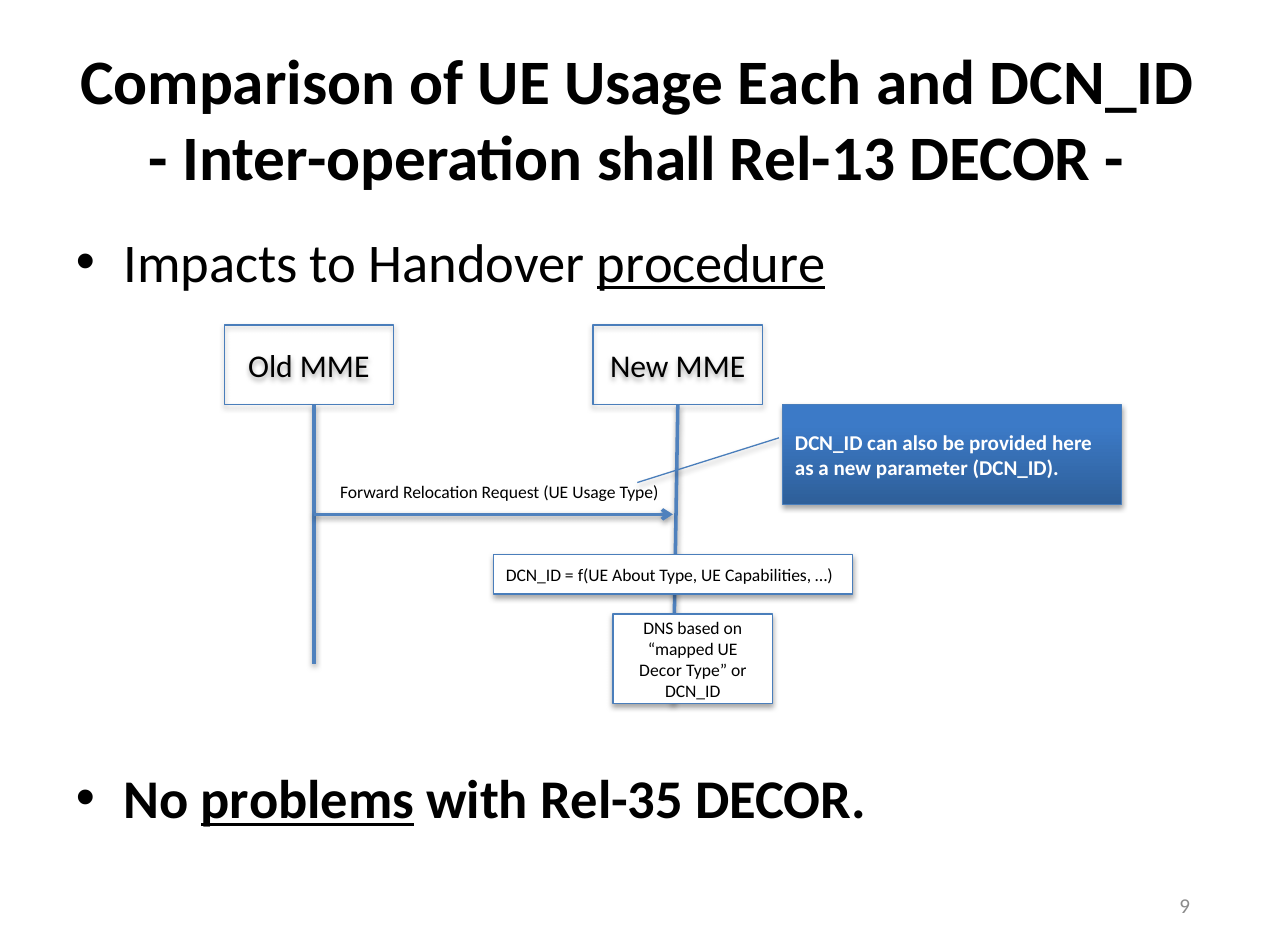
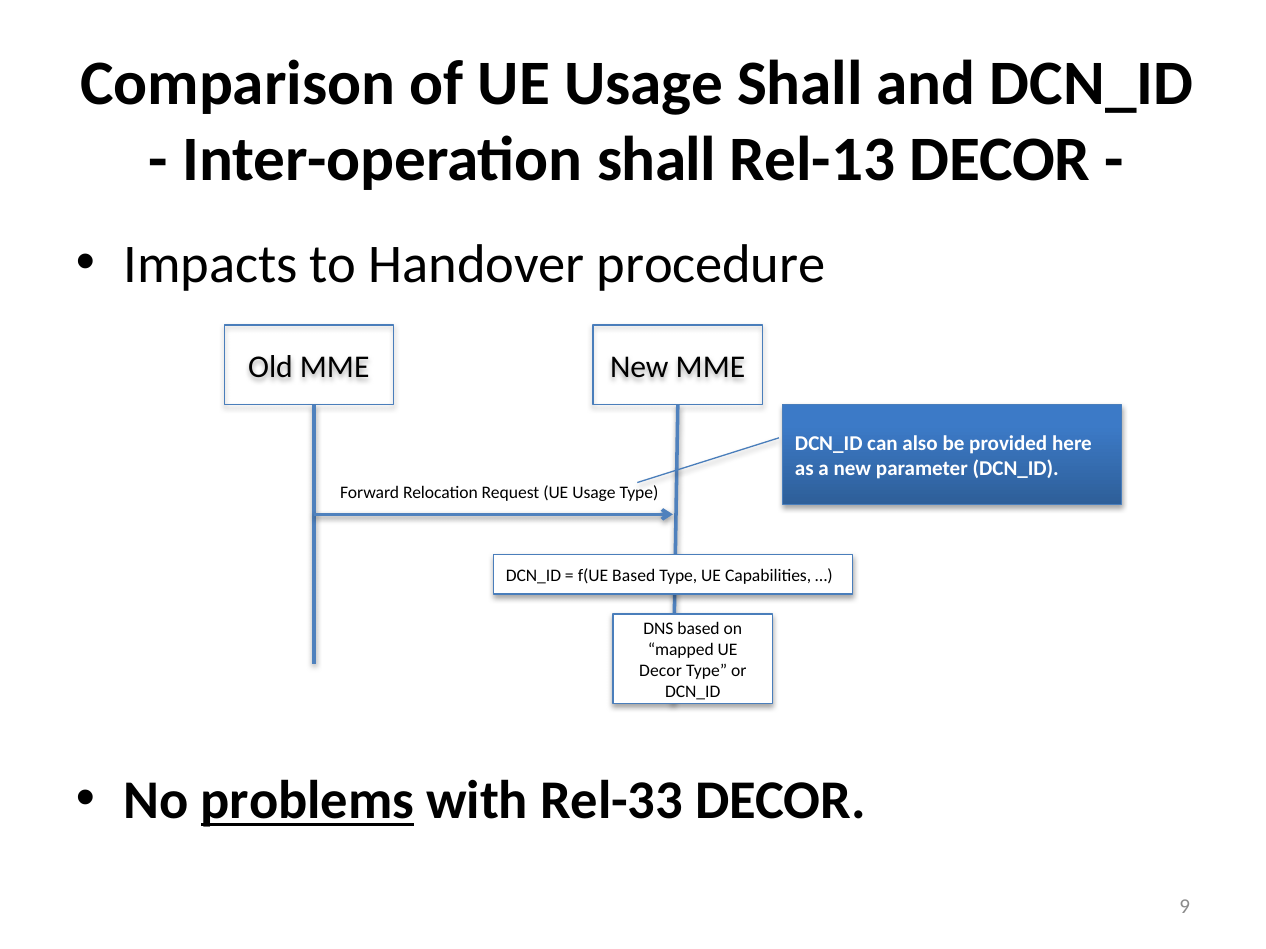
Usage Each: Each -> Shall
procedure underline: present -> none
f(UE About: About -> Based
Rel-35: Rel-35 -> Rel-33
